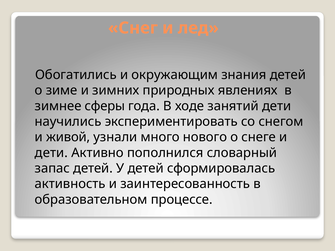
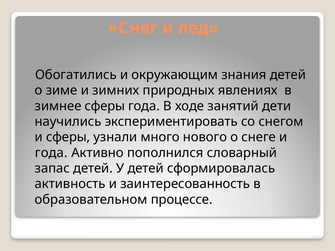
и живой: живой -> сферы
дети at (51, 153): дети -> года
